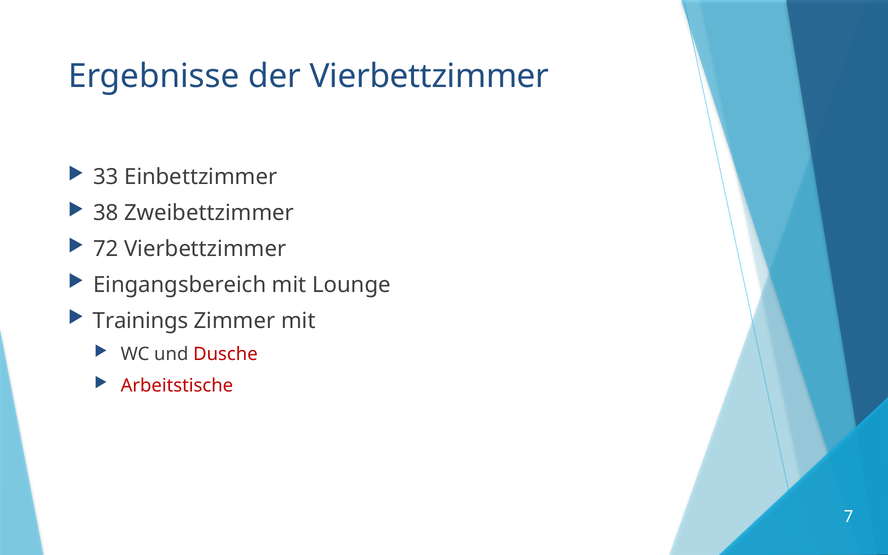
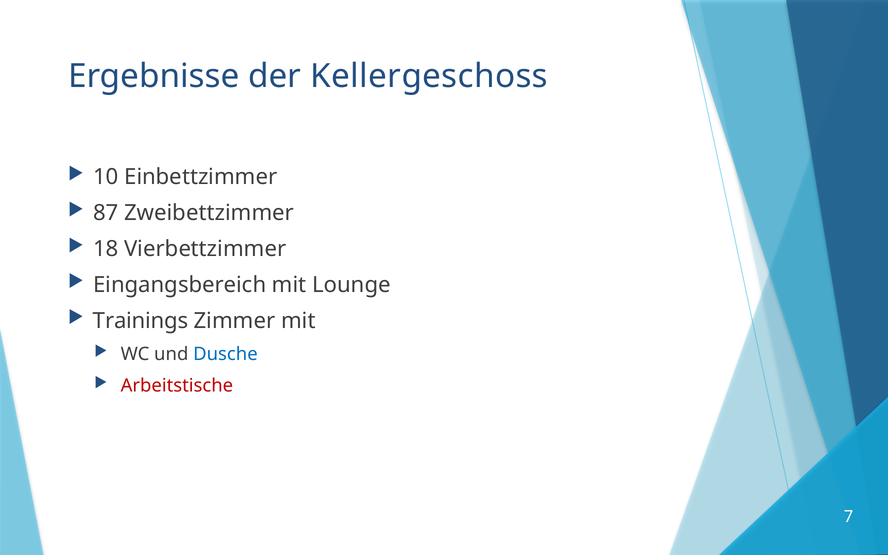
der Vierbettzimmer: Vierbettzimmer -> Kellergeschoss
33: 33 -> 10
38: 38 -> 87
72: 72 -> 18
Dusche colour: red -> blue
